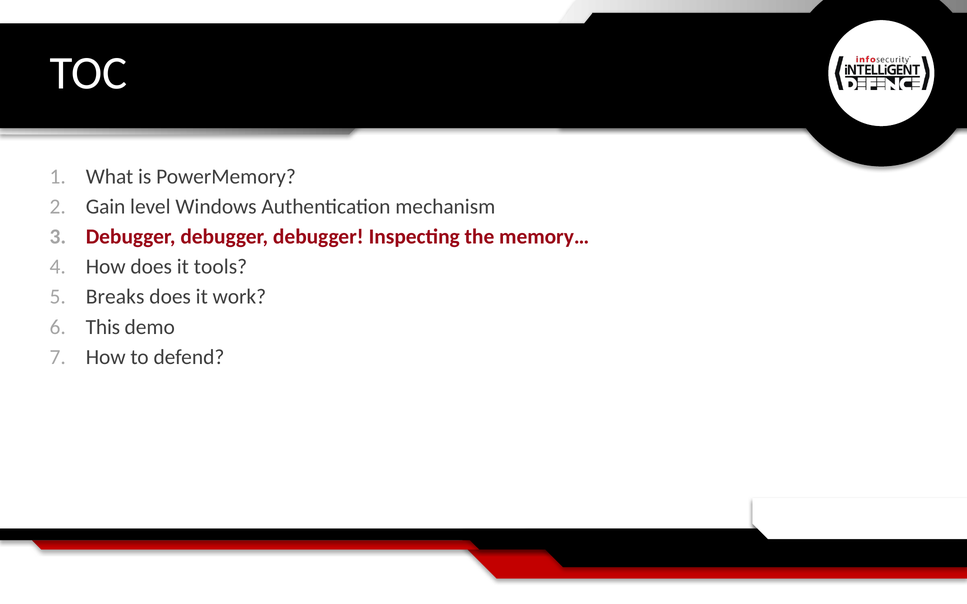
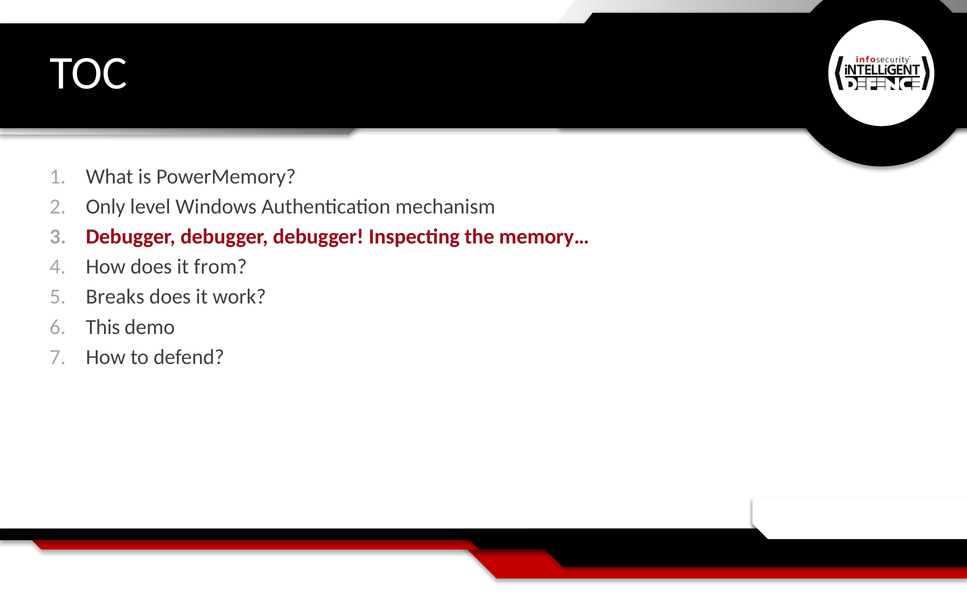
Gain: Gain -> Only
tools: tools -> from
